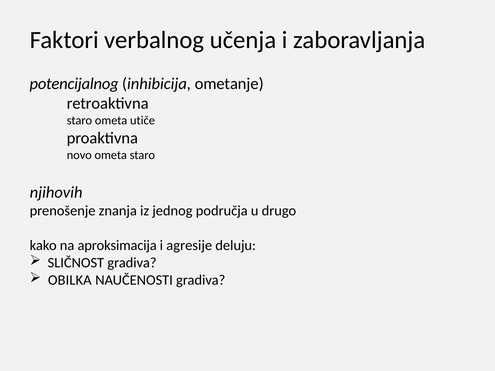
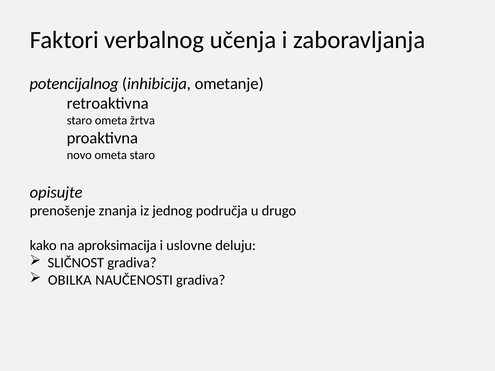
utiče: utiče -> žrtva
njihovih: njihovih -> opisujte
agresije: agresije -> uslovne
